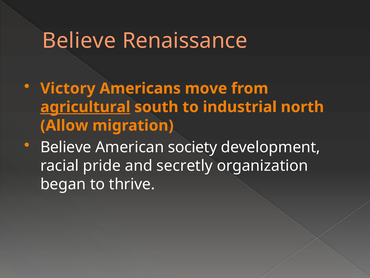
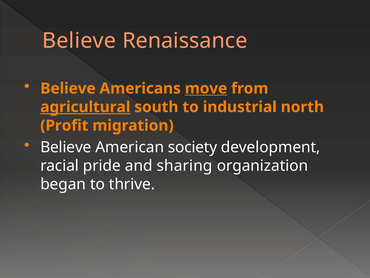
Victory at (68, 88): Victory -> Believe
move underline: none -> present
Allow: Allow -> Profit
secretly: secretly -> sharing
